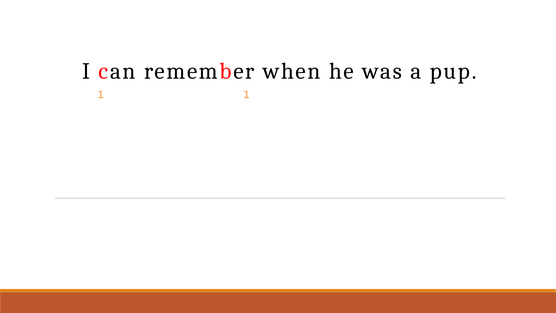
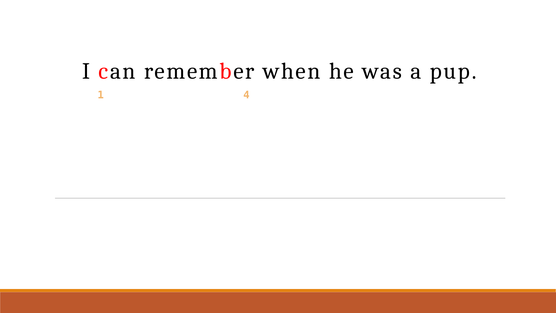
1 1: 1 -> 4
